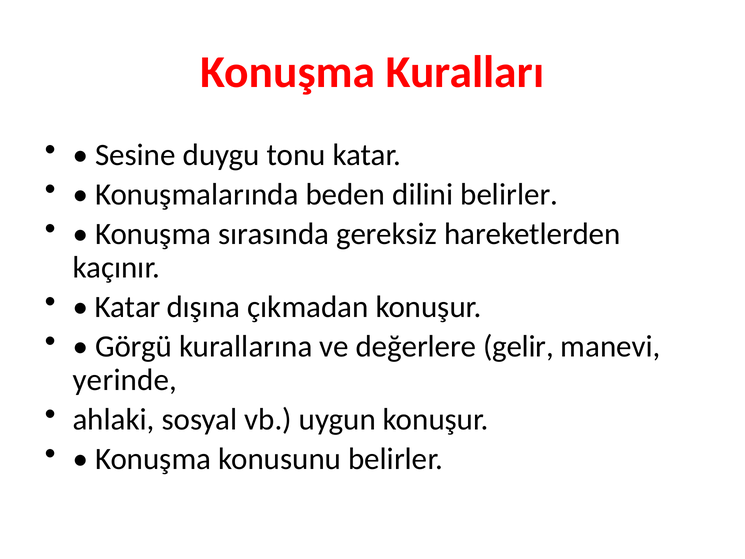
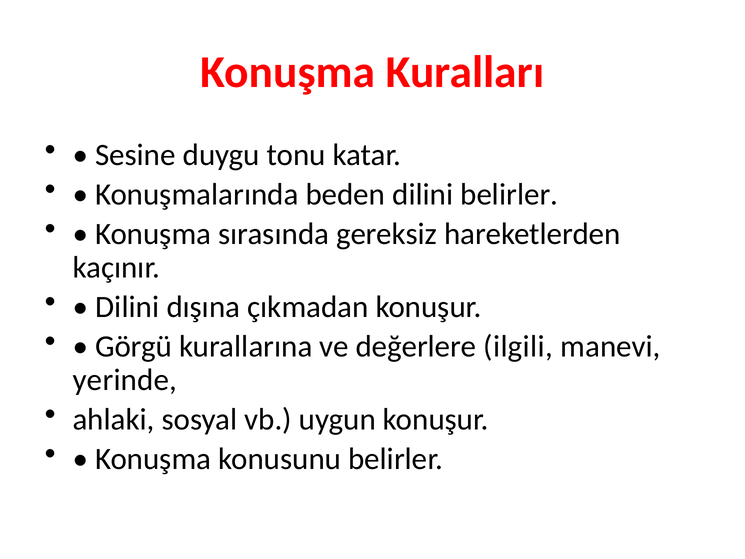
Katar at (127, 307): Katar -> Dilini
gelir: gelir -> ilgili
